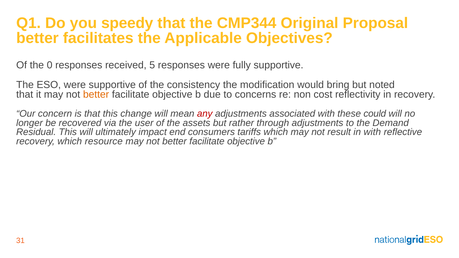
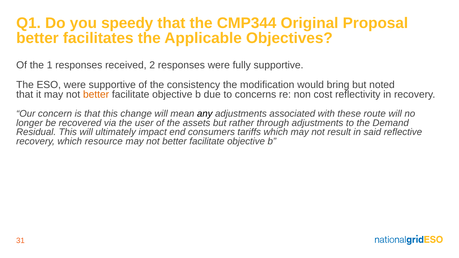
0: 0 -> 1
5: 5 -> 2
any colour: red -> black
could: could -> route
in with: with -> said
